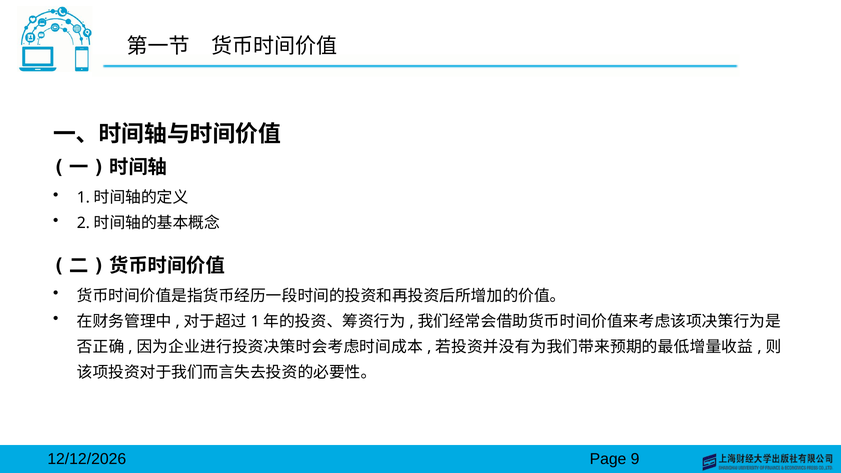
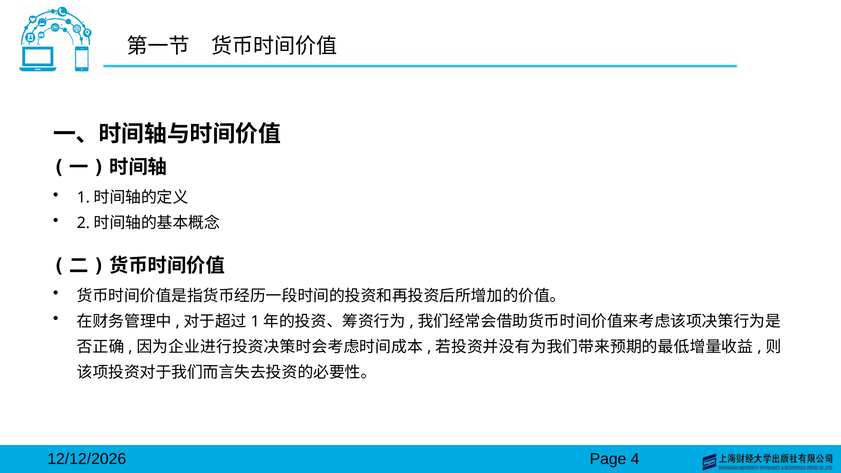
9: 9 -> 4
